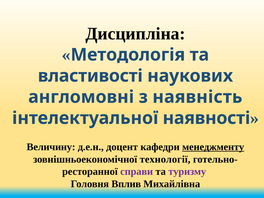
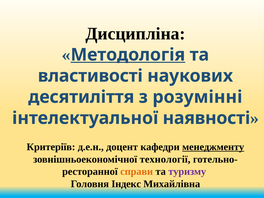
Методологія underline: none -> present
англомовні: англомовні -> десятиліття
наявність: наявність -> розумінні
Величину: Величину -> Критеріїв
справи colour: purple -> orange
Вплив: Вплив -> Індекс
